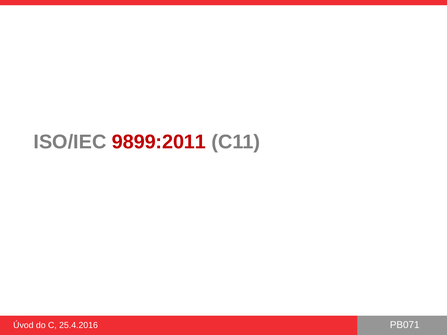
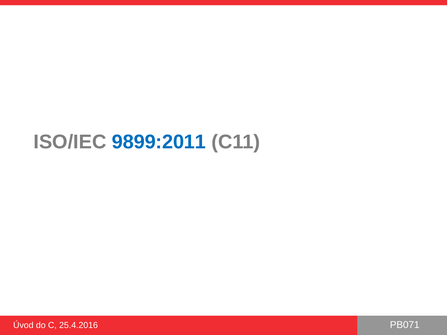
9899:2011 colour: red -> blue
